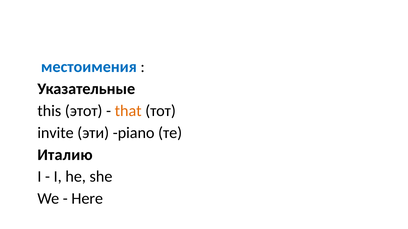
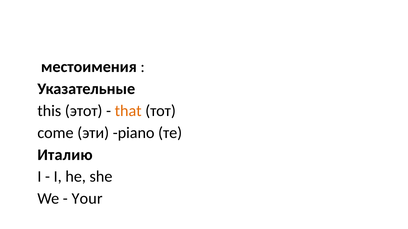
местоимения colour: blue -> black
invite: invite -> come
Here: Here -> Your
